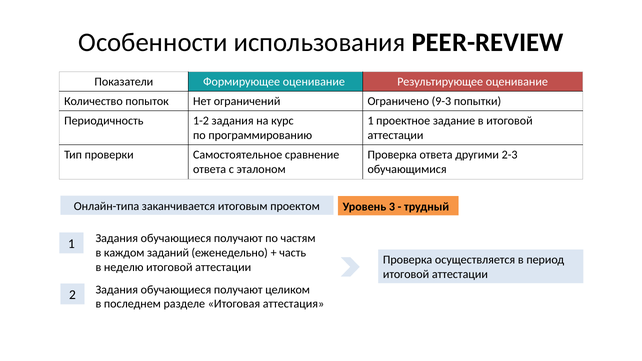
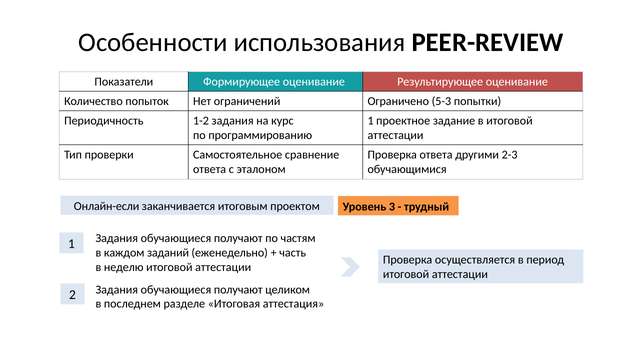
9-3: 9-3 -> 5-3
Онлайн-типа: Онлайн-типа -> Онлайн-если
